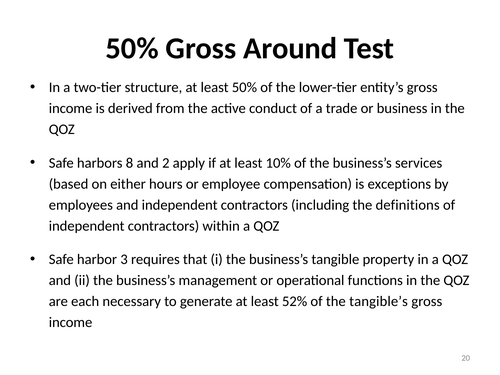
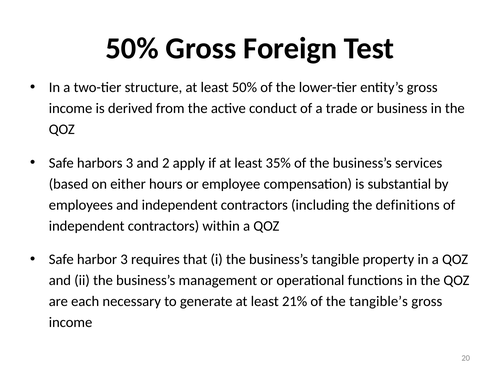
Around: Around -> Foreign
harbors 8: 8 -> 3
10%: 10% -> 35%
exceptions: exceptions -> substantial
52%: 52% -> 21%
